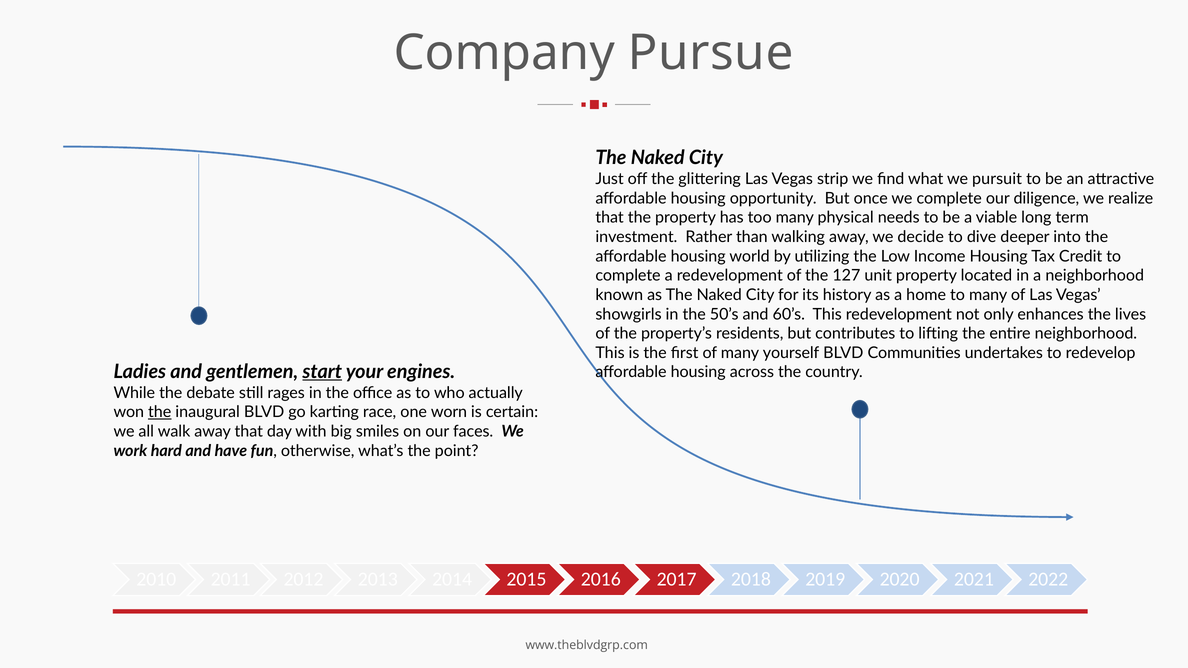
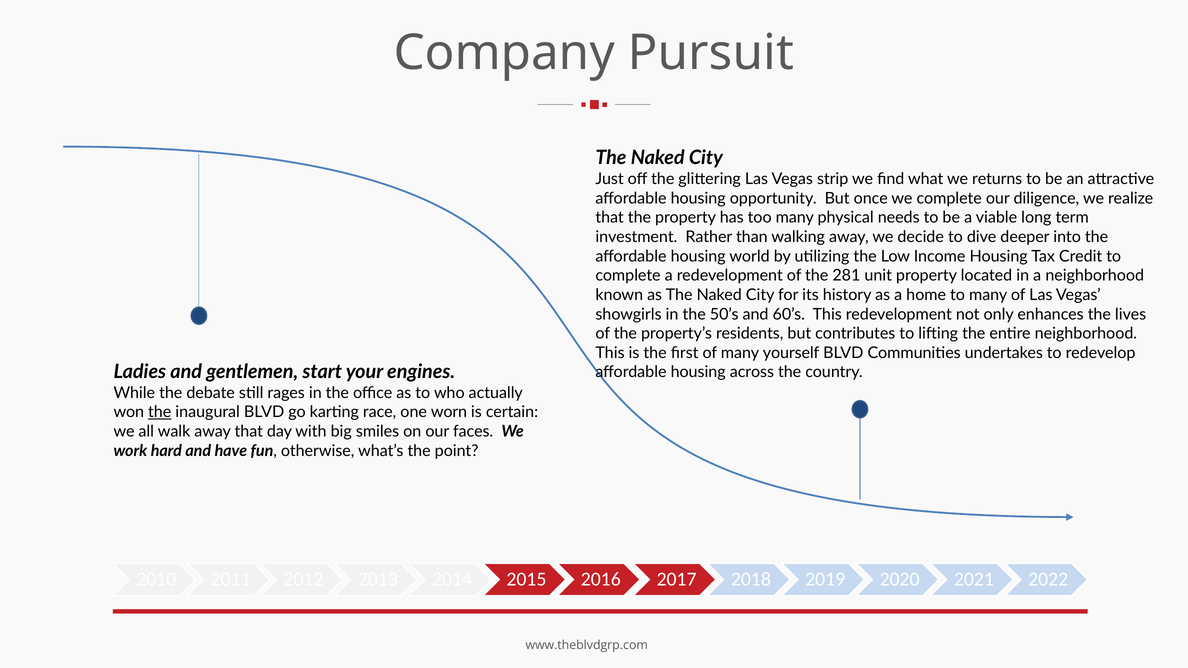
Pursue: Pursue -> Pursuit
pursuit: pursuit -> returns
127: 127 -> 281
start underline: present -> none
